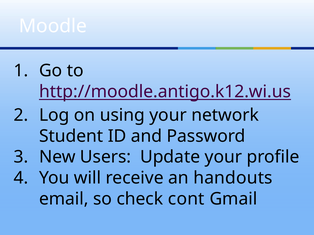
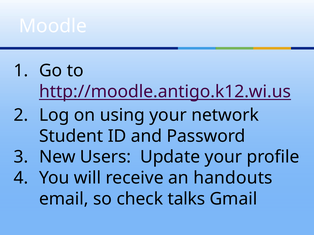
cont: cont -> talks
